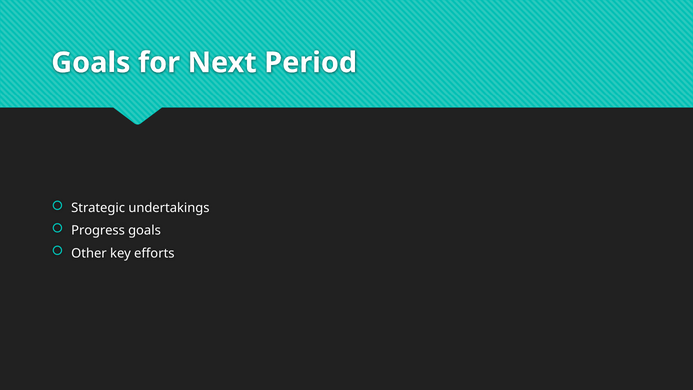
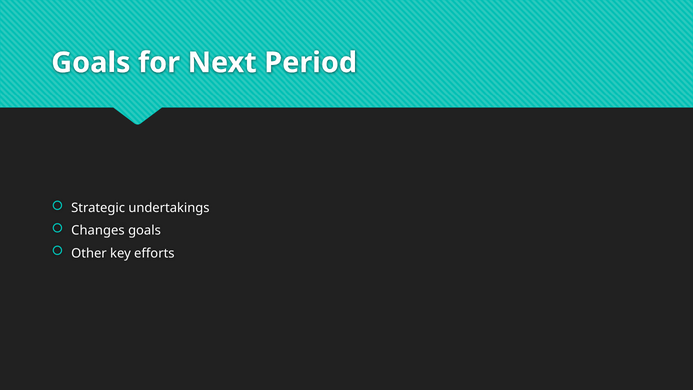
Progress: Progress -> Changes
